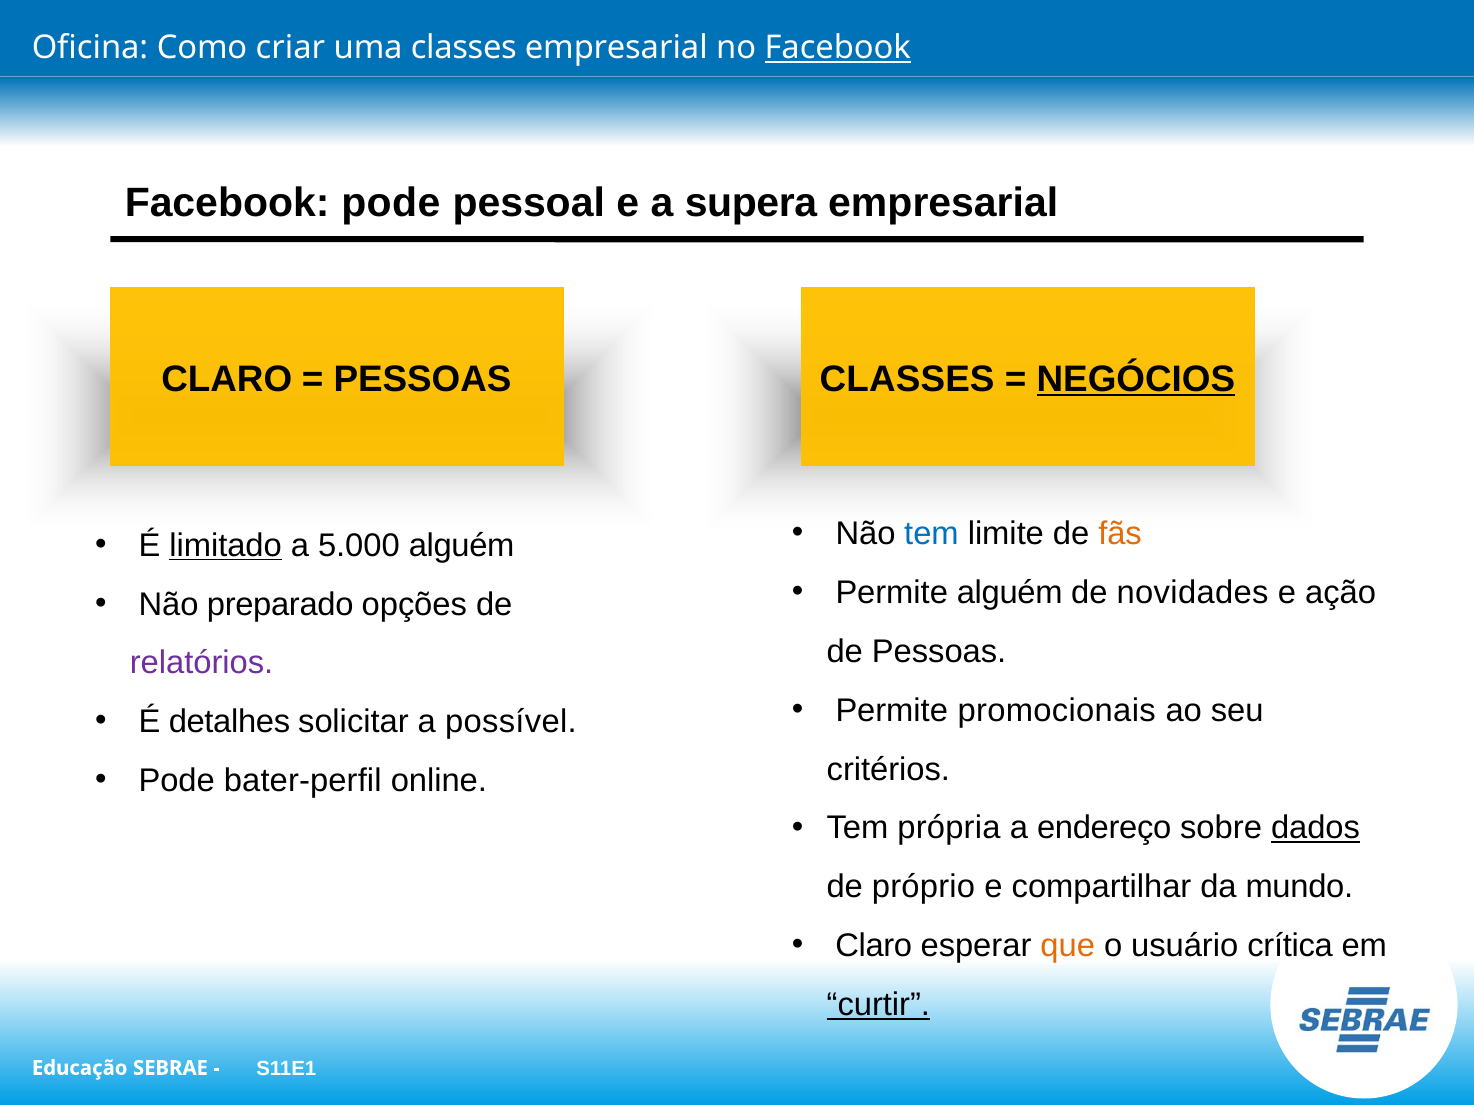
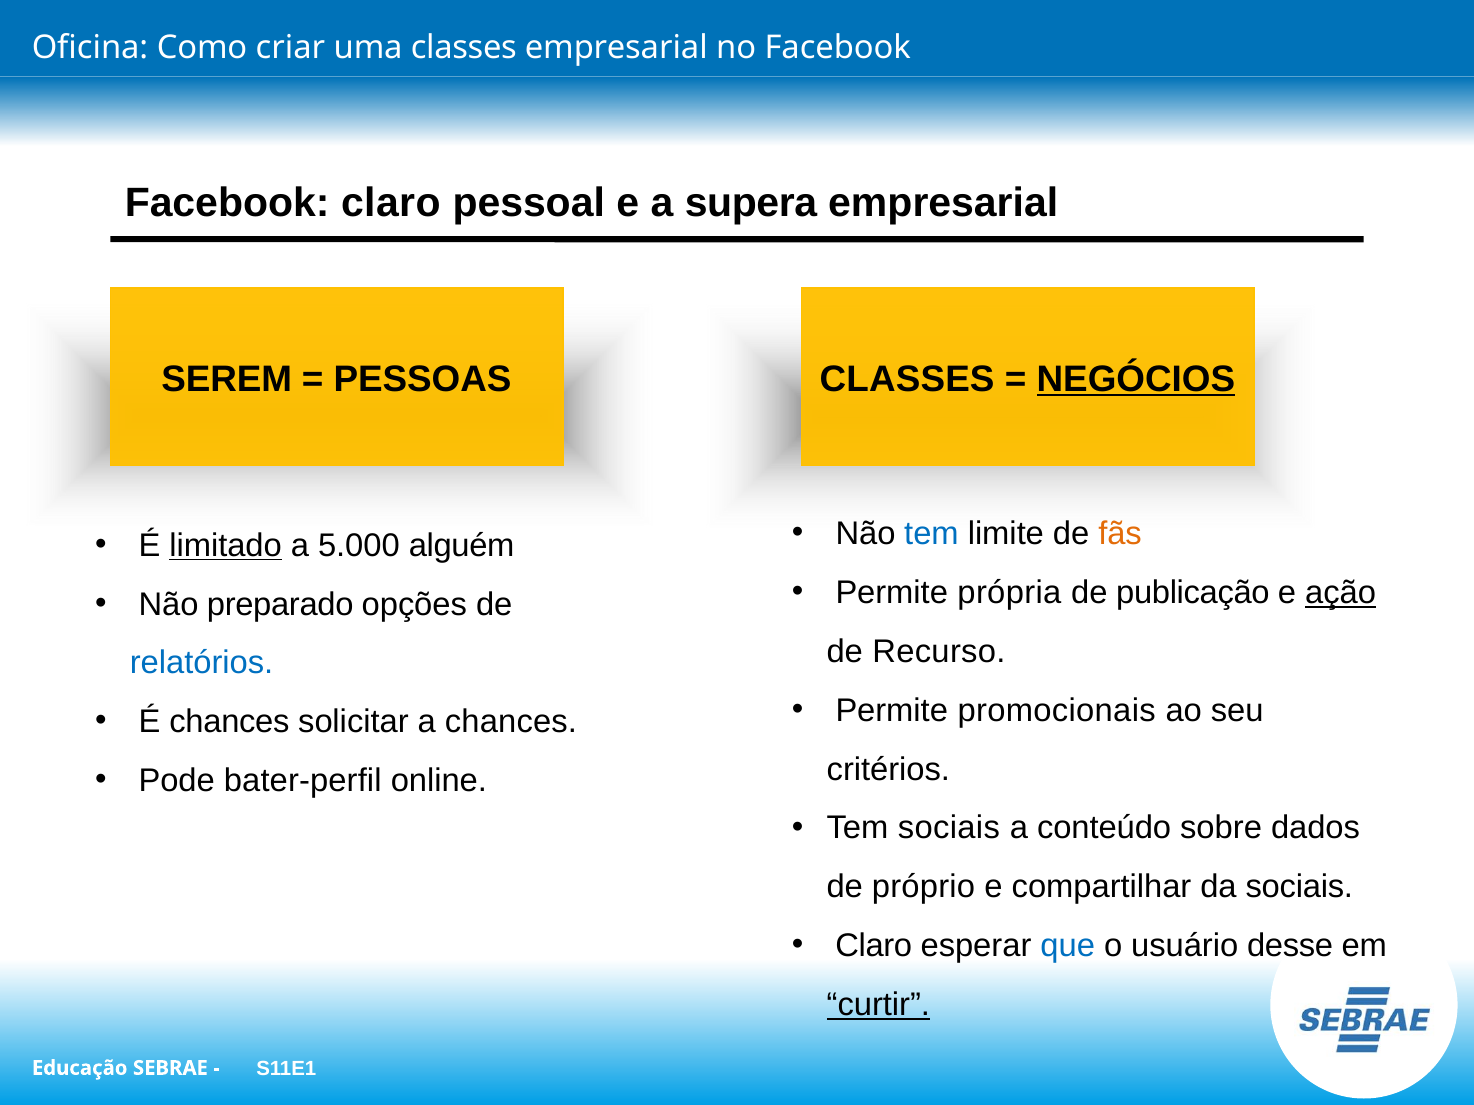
Facebook at (838, 48) underline: present -> none
Facebook pode: pode -> claro
CLARO at (227, 379): CLARO -> SEREM
Permite alguém: alguém -> própria
novidades: novidades -> publicação
ação underline: none -> present
de Pessoas: Pessoas -> Recurso
relatórios colour: purple -> blue
É detalhes: detalhes -> chances
a possível: possível -> chances
Tem própria: própria -> sociais
endereço: endereço -> conteúdo
dados underline: present -> none
da mundo: mundo -> sociais
que colour: orange -> blue
crítica: crítica -> desse
